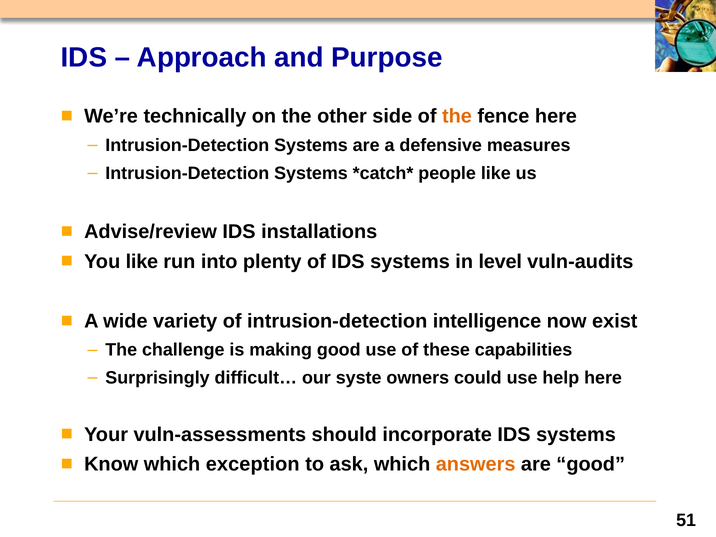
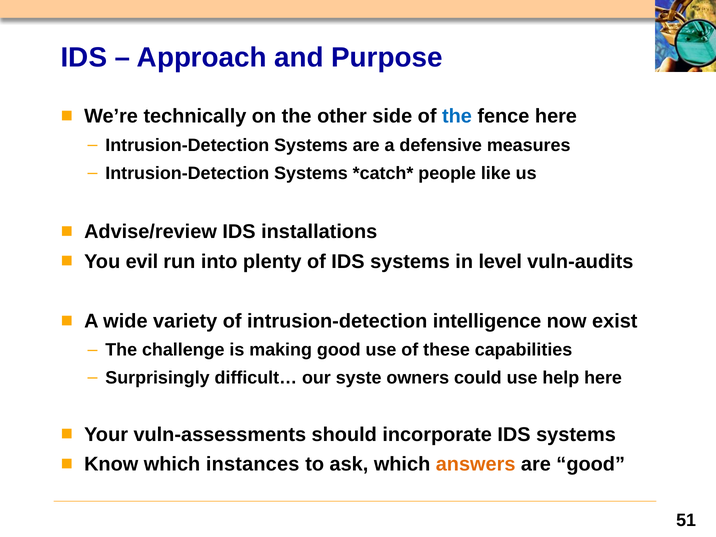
the at (457, 116) colour: orange -> blue
You like: like -> evil
exception: exception -> instances
